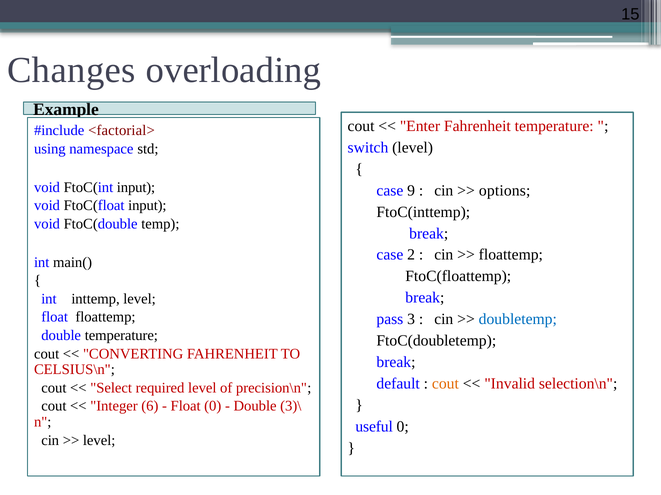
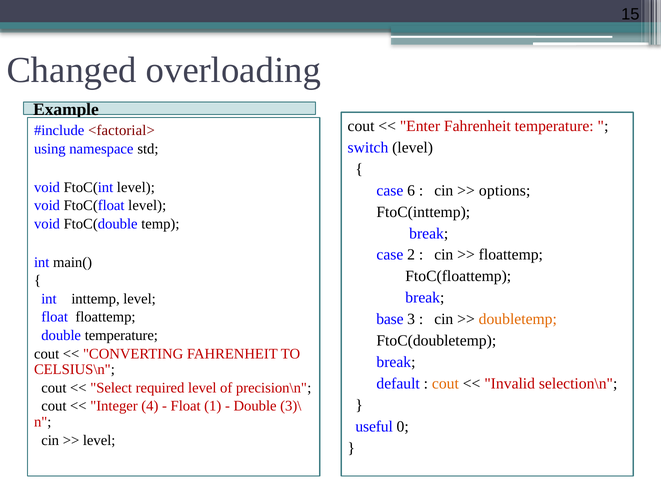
Changes: Changes -> Changed
FtoC(int input: input -> level
9: 9 -> 6
FtoC(float input: input -> level
pass: pass -> base
doubletemp colour: blue -> orange
6: 6 -> 4
Float 0: 0 -> 1
